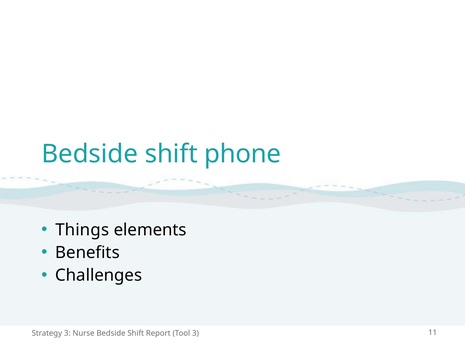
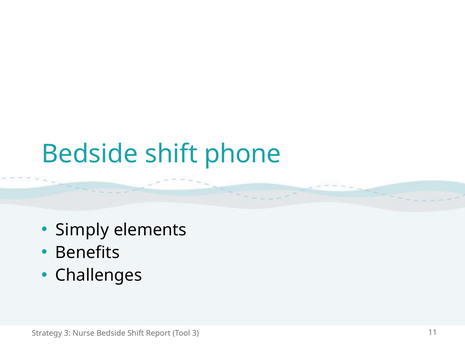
Things: Things -> Simply
